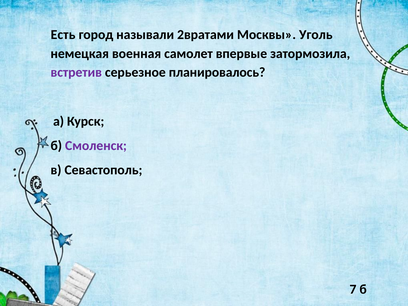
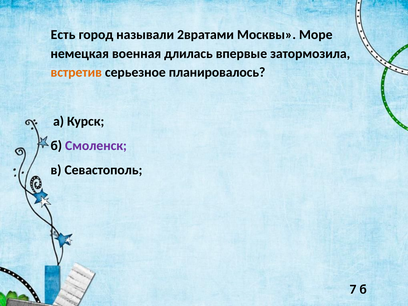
Уголь: Уголь -> Море
самолет: самолет -> длилась
встретив colour: purple -> orange
